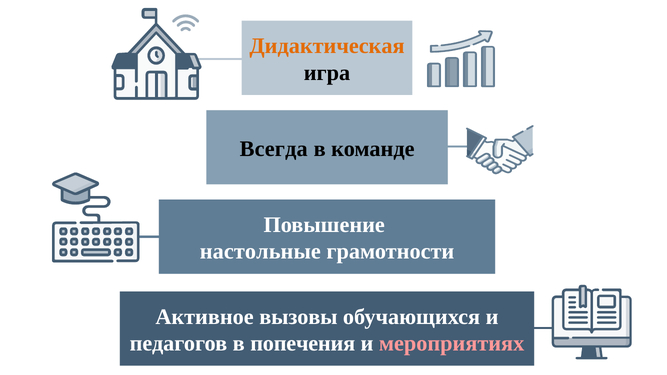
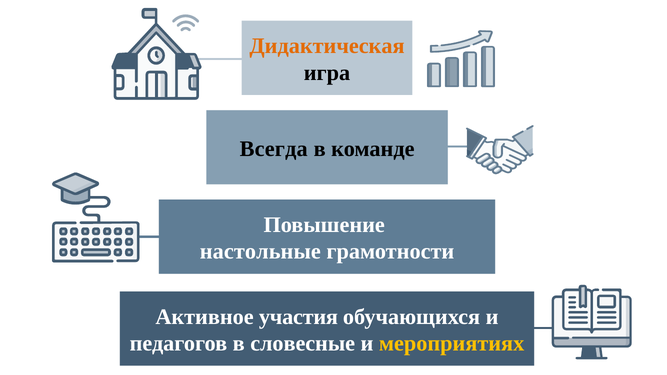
вызовы: вызовы -> участия
попечения: попечения -> словесные
мероприятиях colour: pink -> yellow
